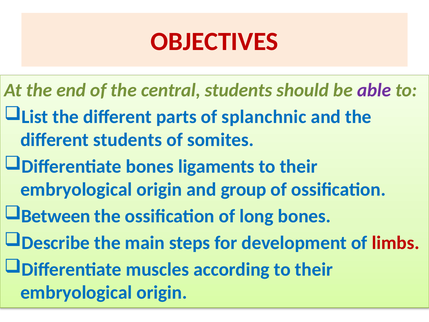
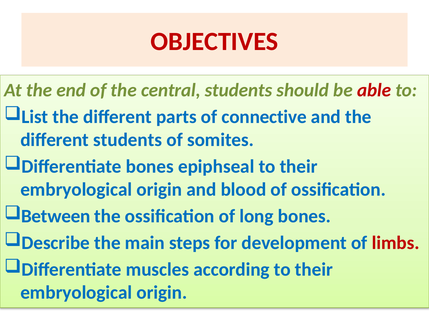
able colour: purple -> red
splanchnic: splanchnic -> connective
ligaments: ligaments -> epiphseal
group: group -> blood
